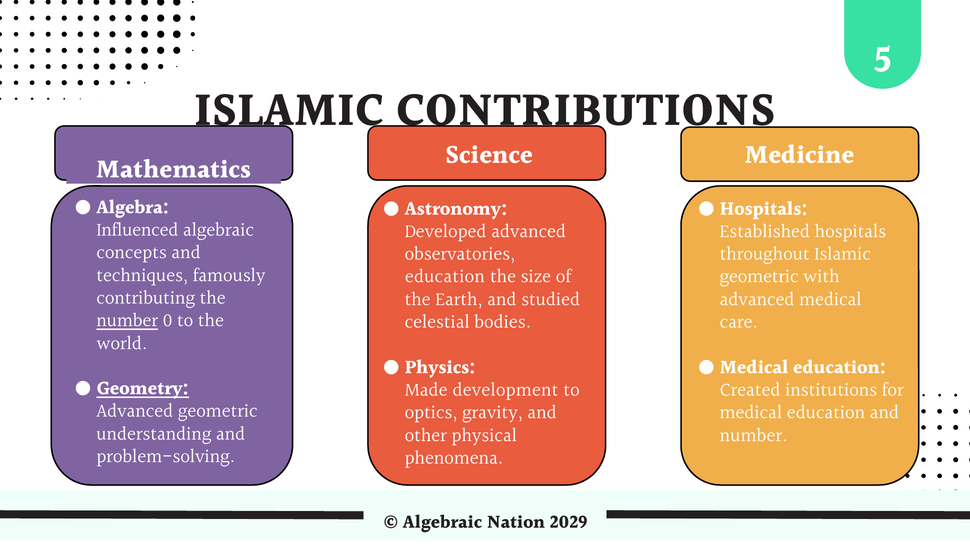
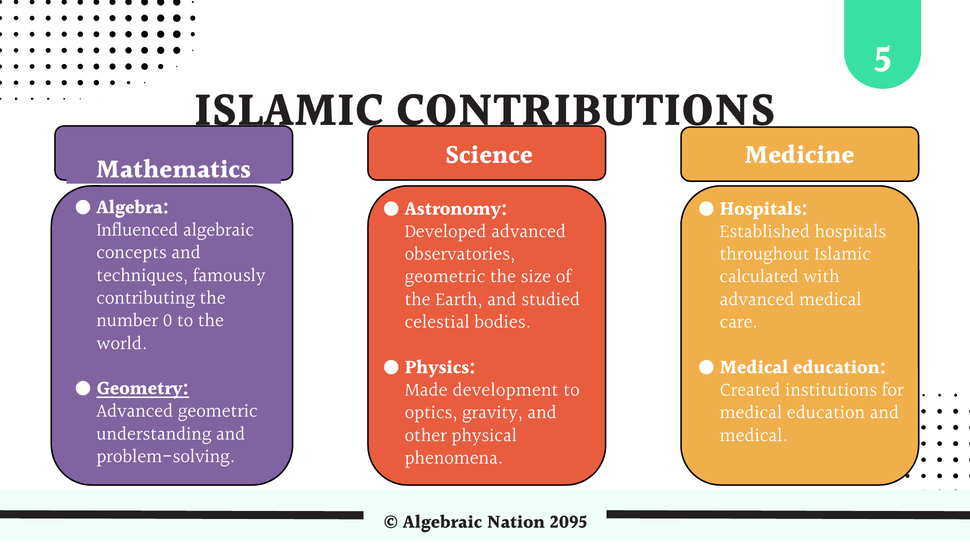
education at (445, 277): education -> geometric
geometric at (759, 277): geometric -> calculated
number at (127, 321) underline: present -> none
number at (754, 436): number -> medical
2029: 2029 -> 2095
